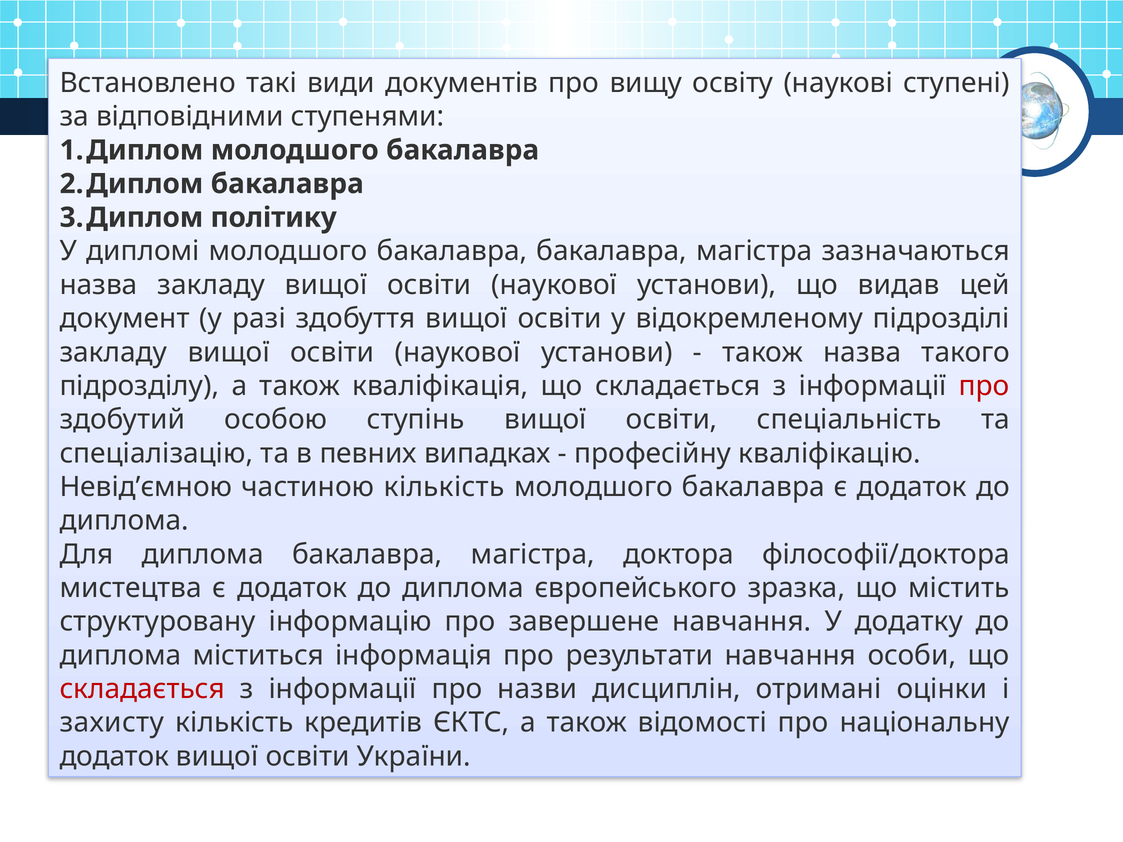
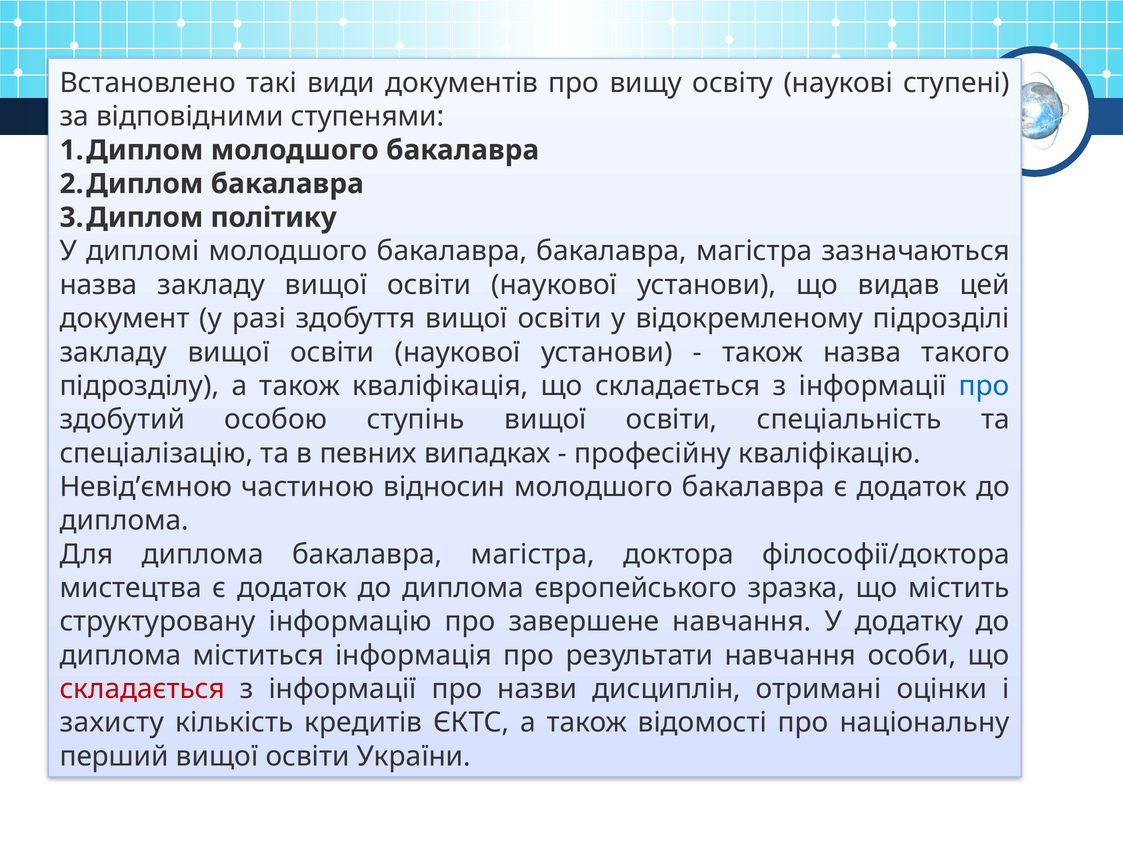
про at (984, 386) colour: red -> blue
частиною кількість: кількість -> відносин
додаток at (114, 757): додаток -> перший
